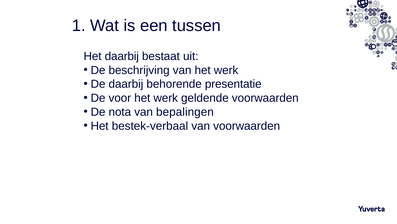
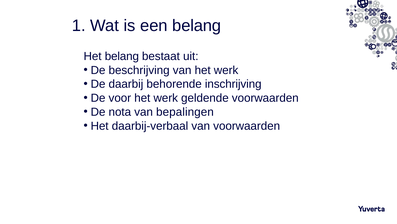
een tussen: tussen -> belang
Het daarbij: daarbij -> belang
presentatie: presentatie -> inschrijving
bestek-verbaal: bestek-verbaal -> daarbij-verbaal
